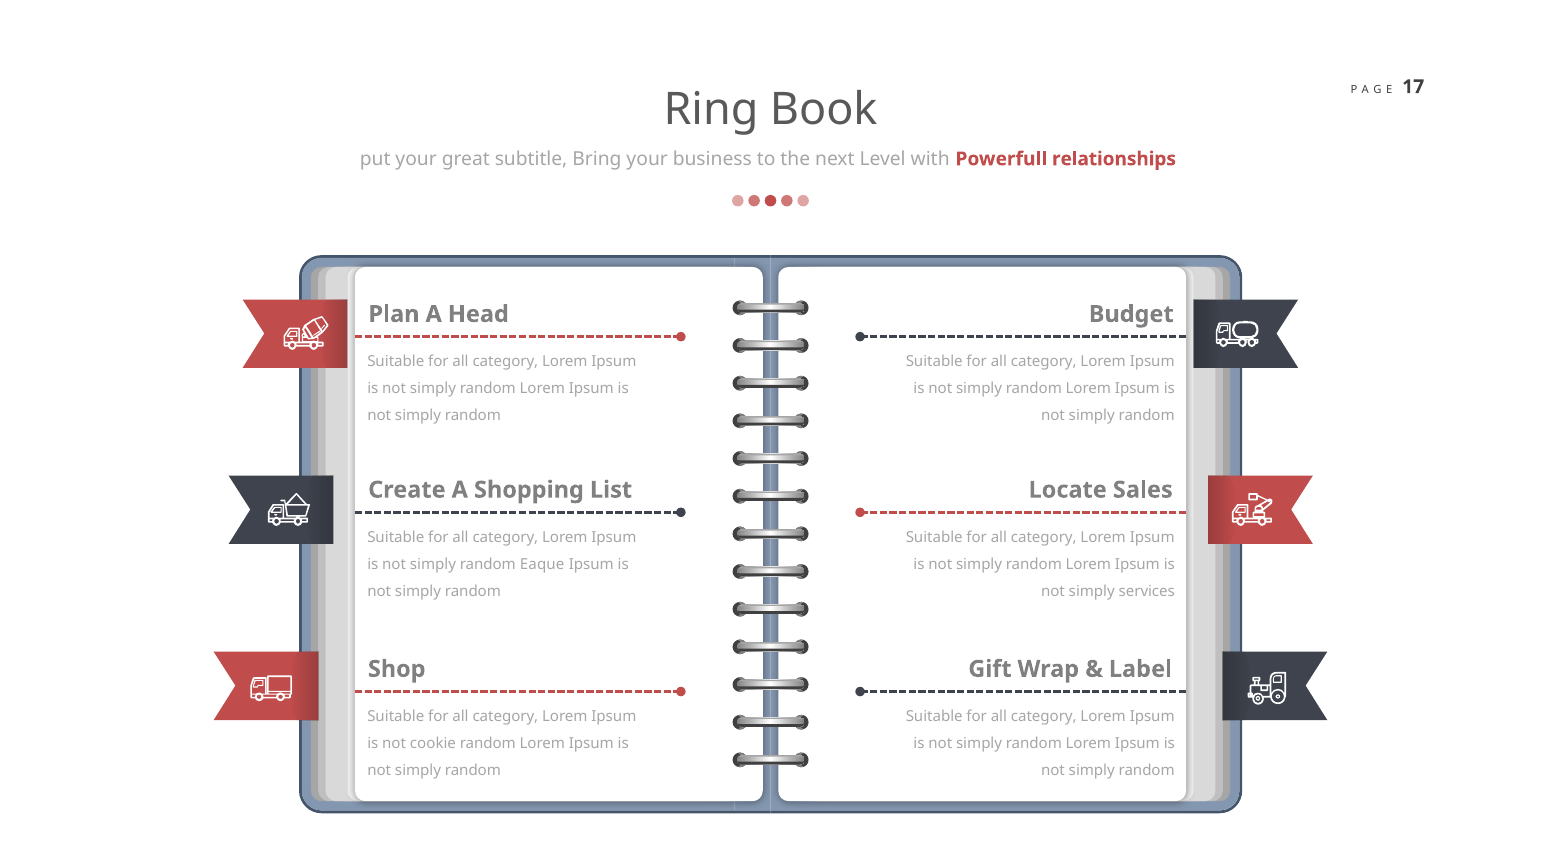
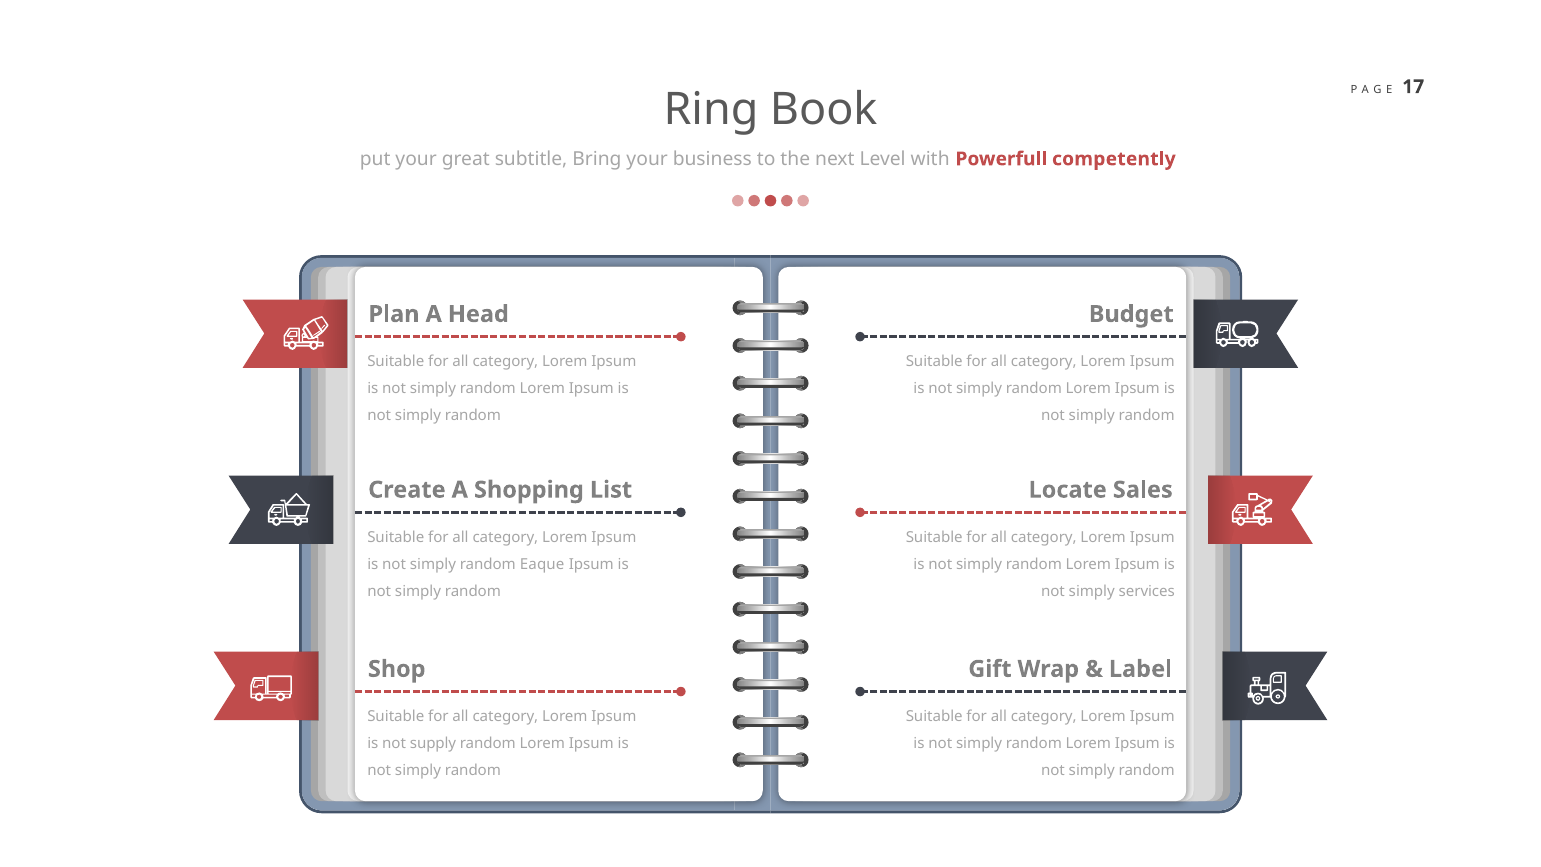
relationships: relationships -> competently
cookie: cookie -> supply
